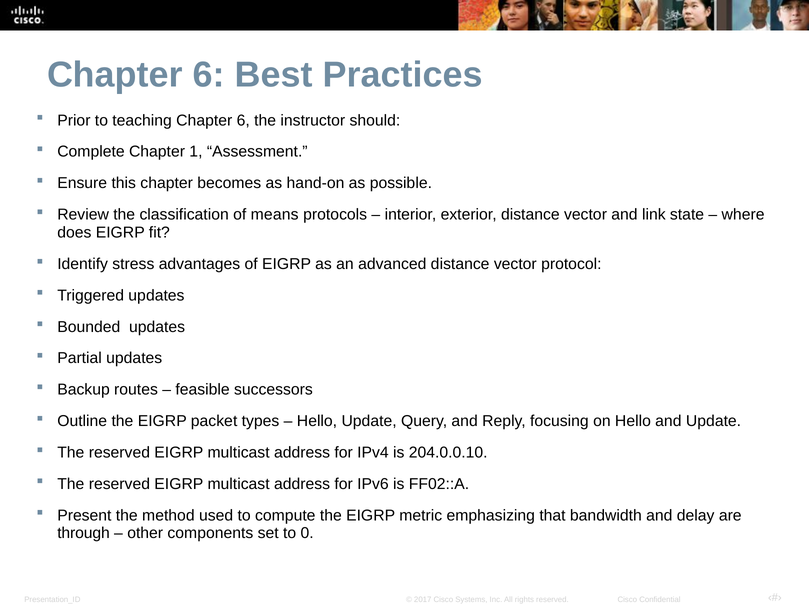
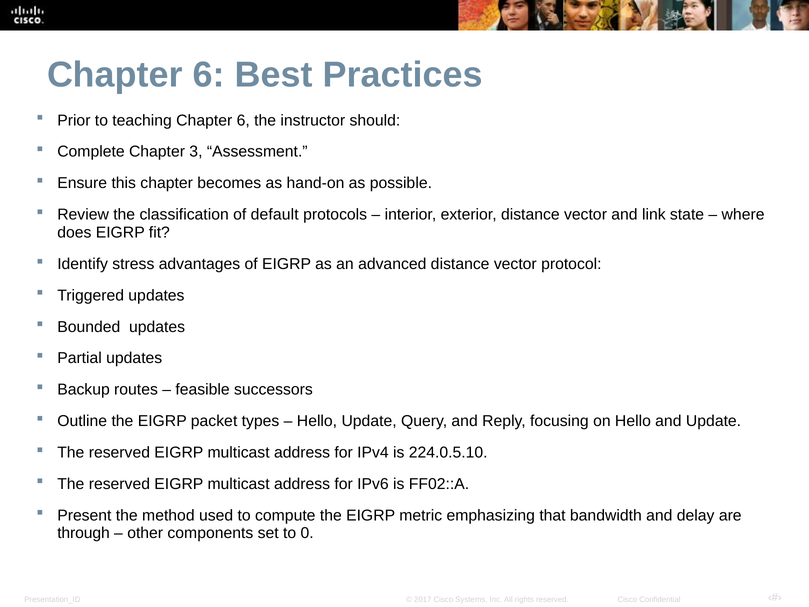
1: 1 -> 3
means: means -> default
204.0.0.10: 204.0.0.10 -> 224.0.5.10
